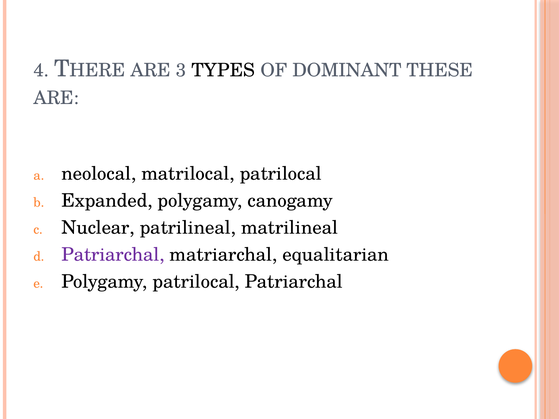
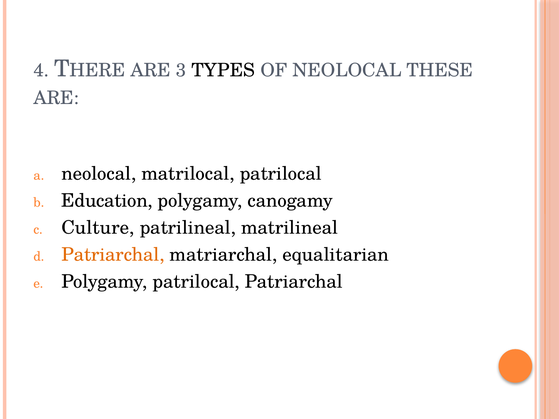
OF DOMINANT: DOMINANT -> NEOLOCAL
Expanded: Expanded -> Education
Nuclear: Nuclear -> Culture
Patriarchal at (113, 255) colour: purple -> orange
